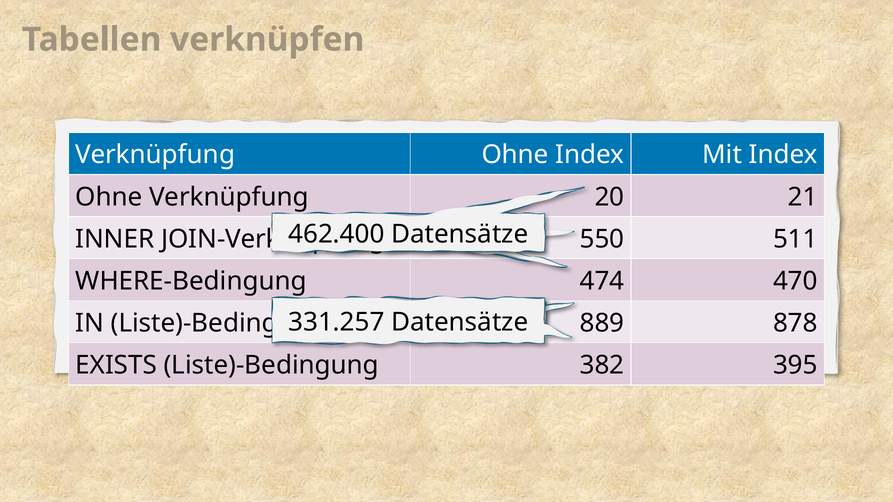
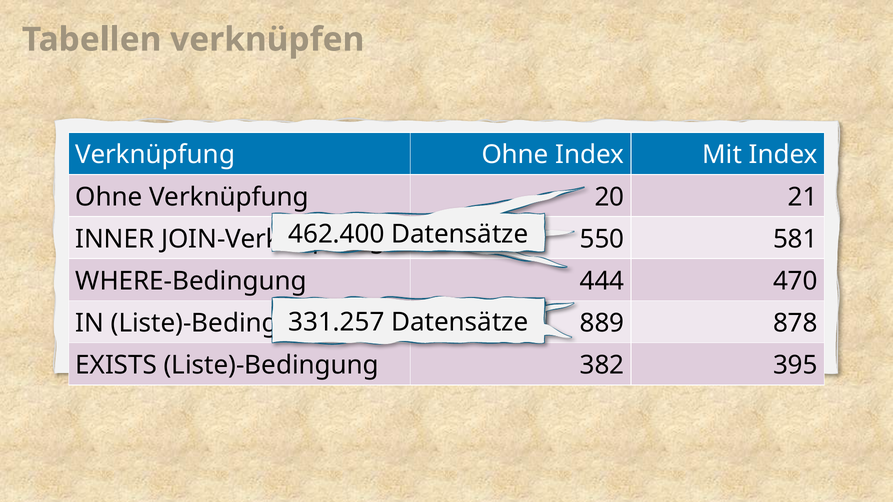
511: 511 -> 581
474: 474 -> 444
